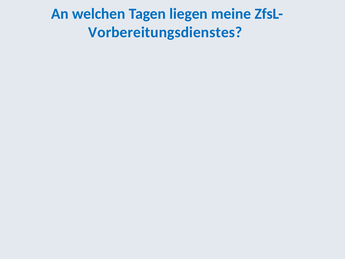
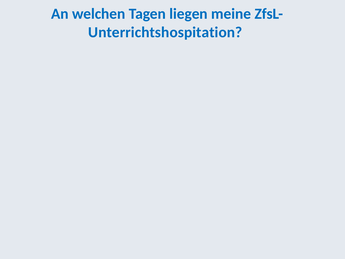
Vorbereitungsdienstes: Vorbereitungsdienstes -> Unterrichtshospitation
